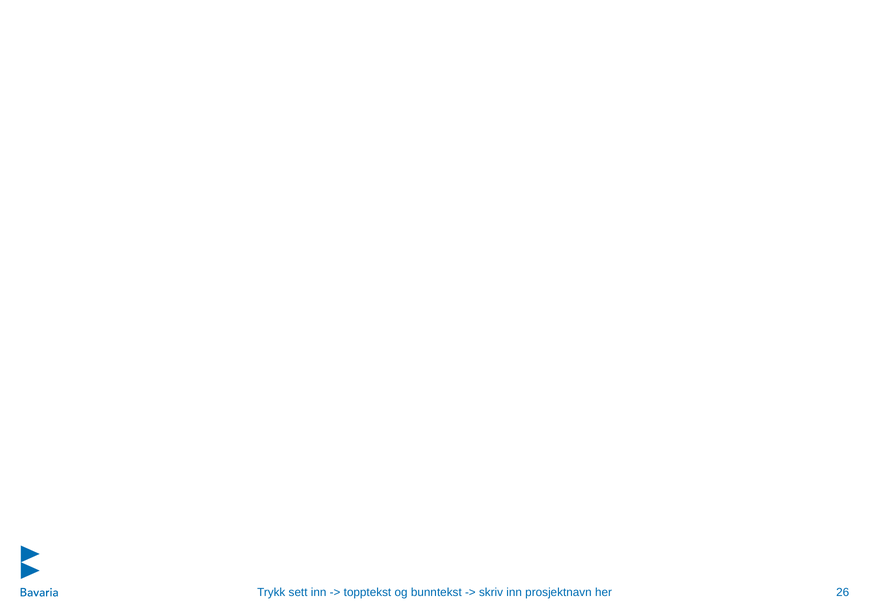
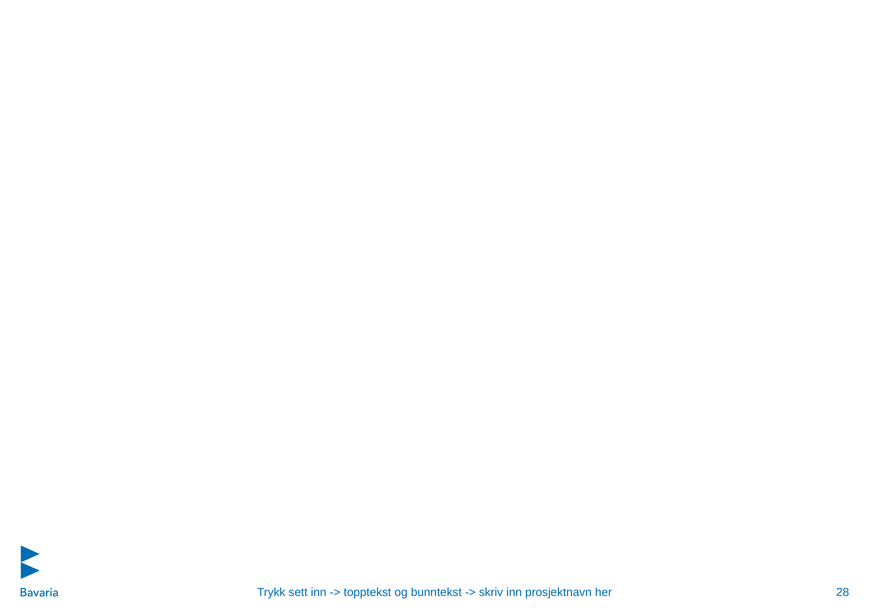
26: 26 -> 28
